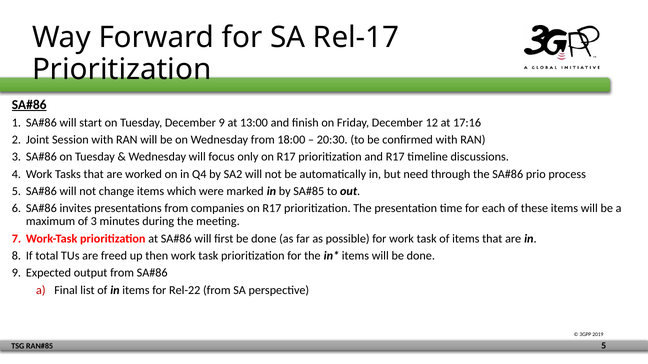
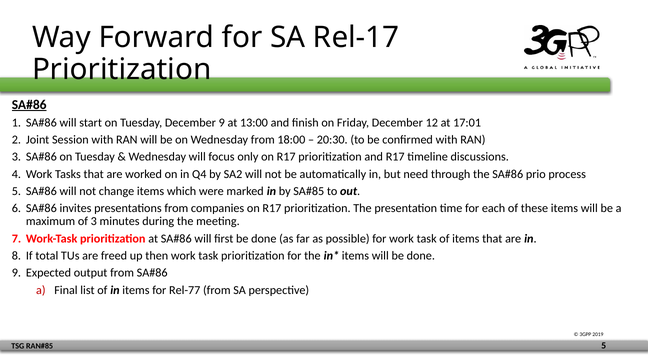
17:16: 17:16 -> 17:01
Rel-22: Rel-22 -> Rel-77
